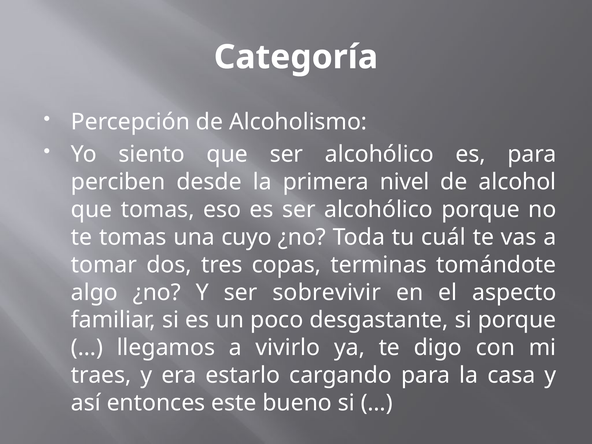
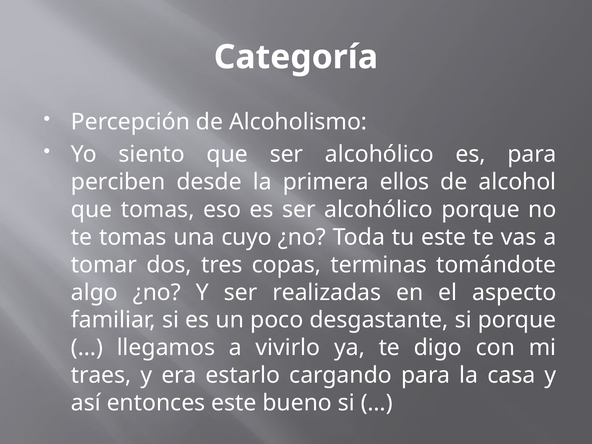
nivel: nivel -> ellos
tu cuál: cuál -> este
sobrevivir: sobrevivir -> realizadas
